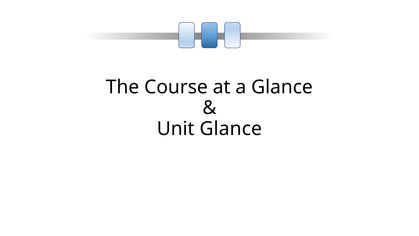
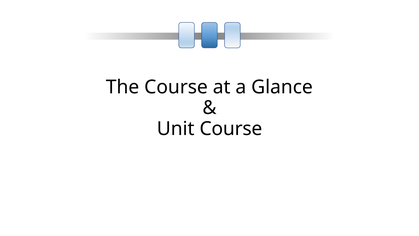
Unit Glance: Glance -> Course
